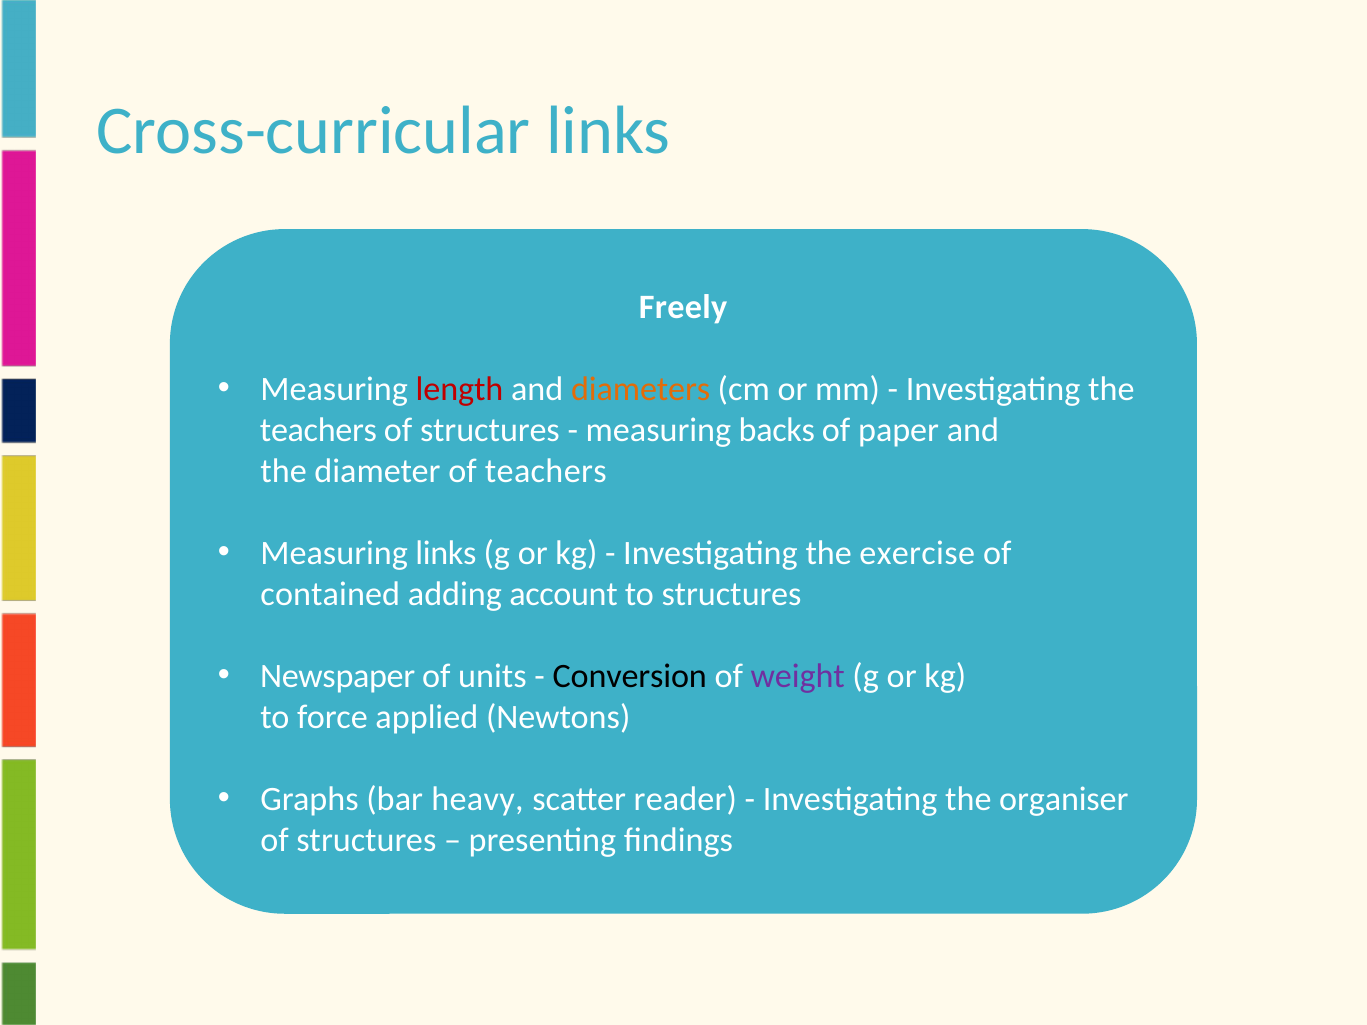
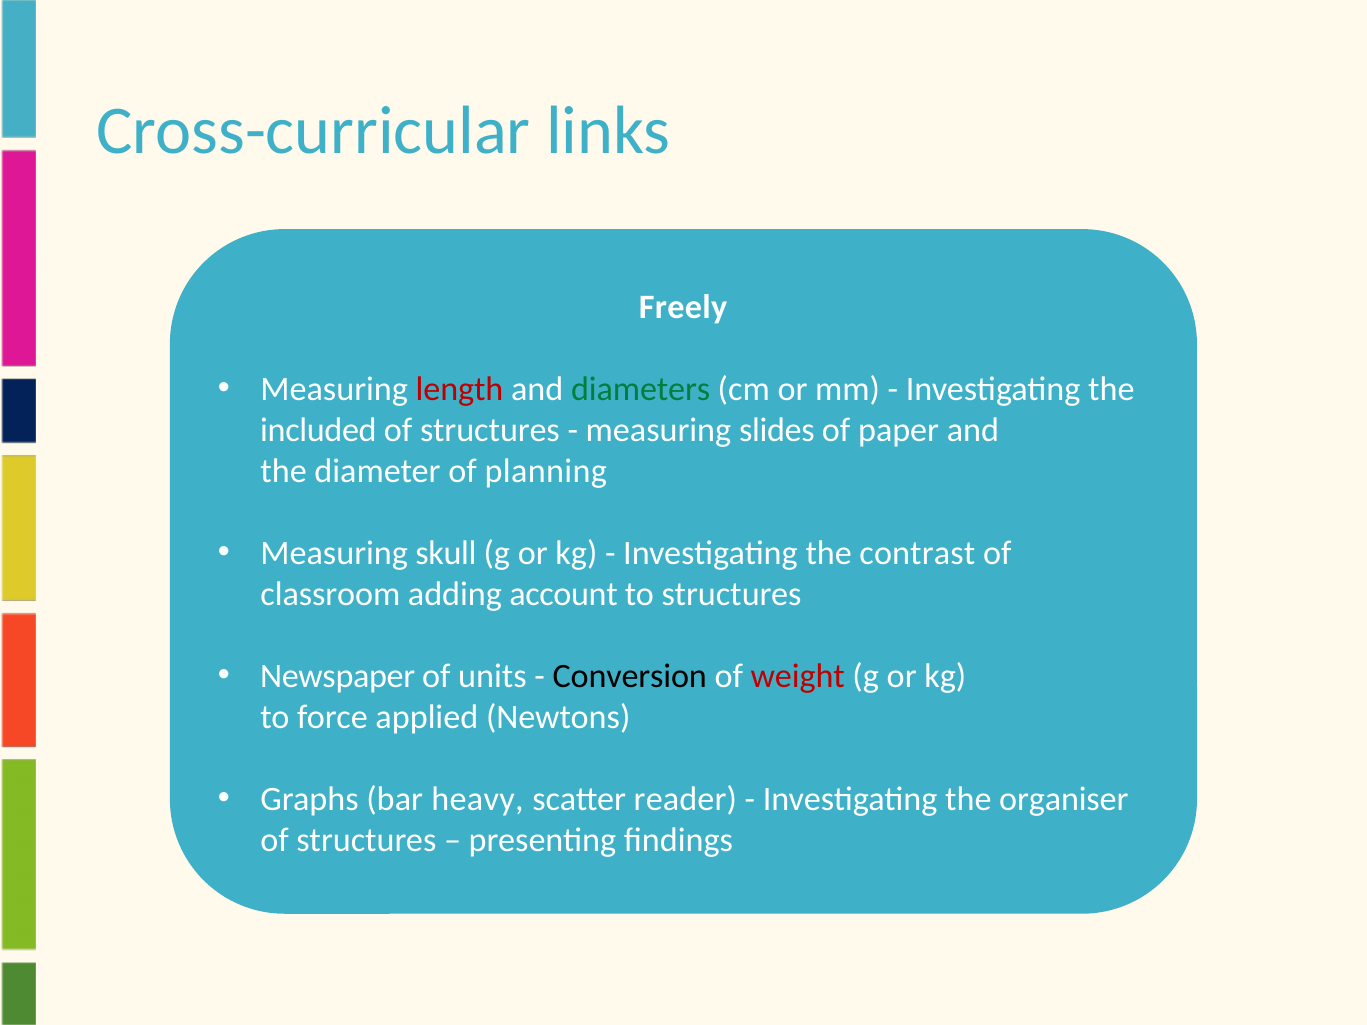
diameters colour: orange -> green
teachers at (318, 430): teachers -> included
backs: backs -> slides
of teachers: teachers -> planning
Measuring links: links -> skull
exercise: exercise -> contrast
contained: contained -> classroom
weight colour: purple -> red
